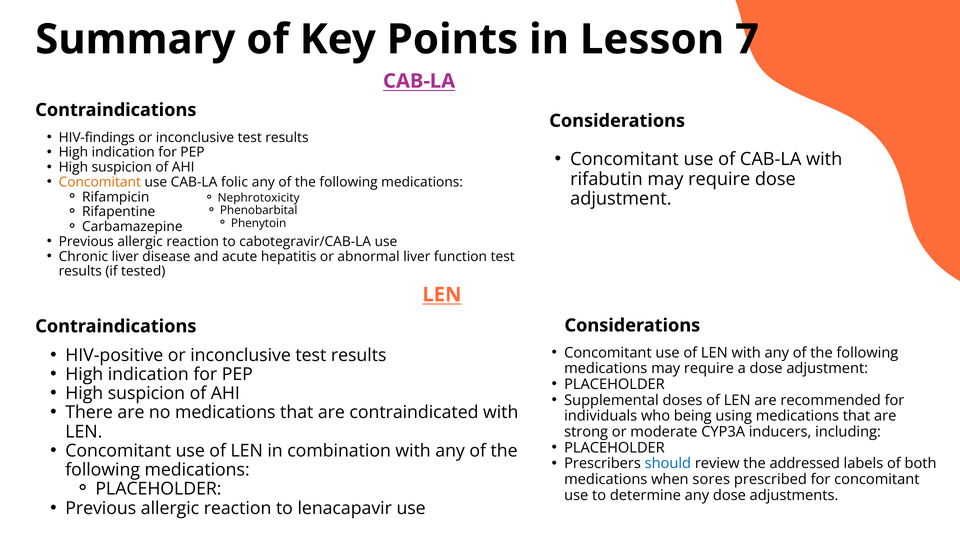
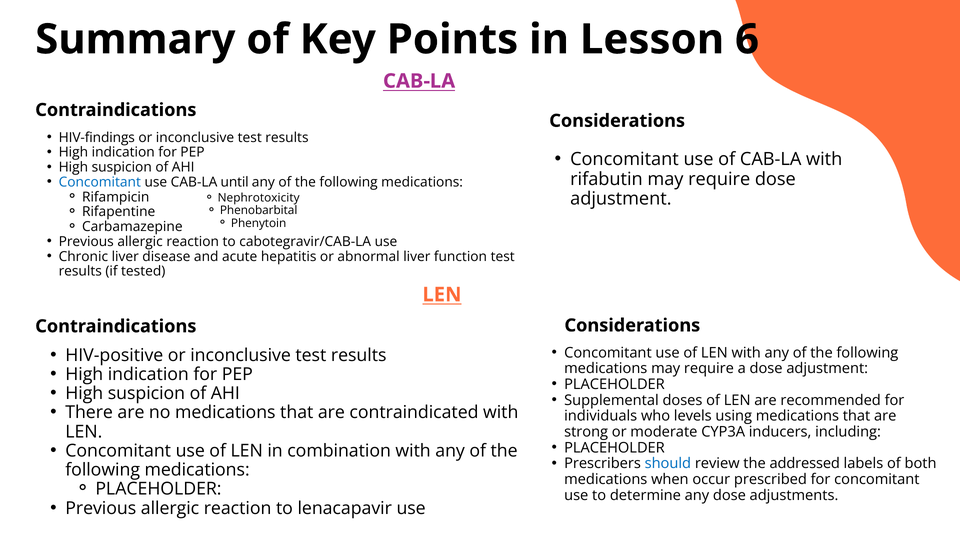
7: 7 -> 6
Concomitant at (100, 182) colour: orange -> blue
folic: folic -> until
being: being -> levels
sores: sores -> occur
